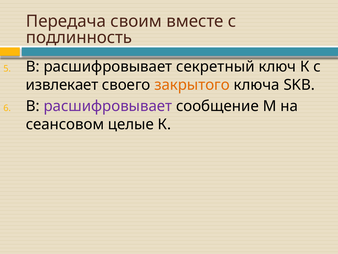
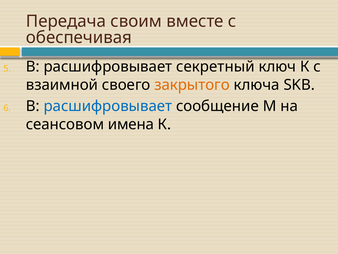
подлинность: подлинность -> обеспечивая
извлекает: извлекает -> взаимной
расшифровывает at (108, 106) colour: purple -> blue
целые: целые -> имена
